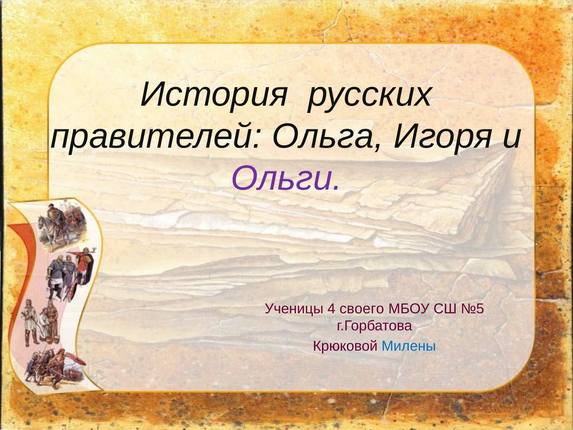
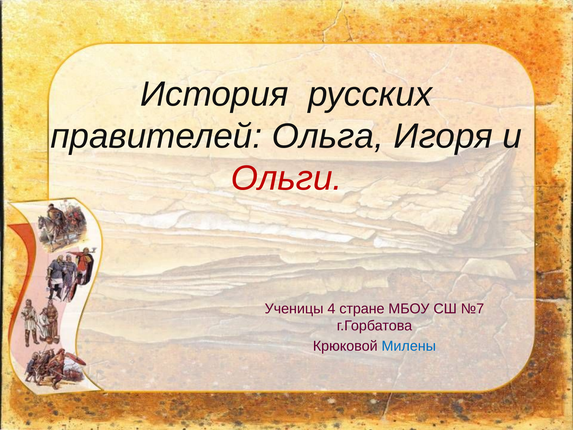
Ольги colour: purple -> red
своего: своего -> стране
№5: №5 -> №7
